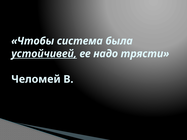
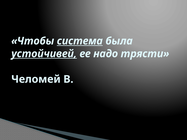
система underline: none -> present
